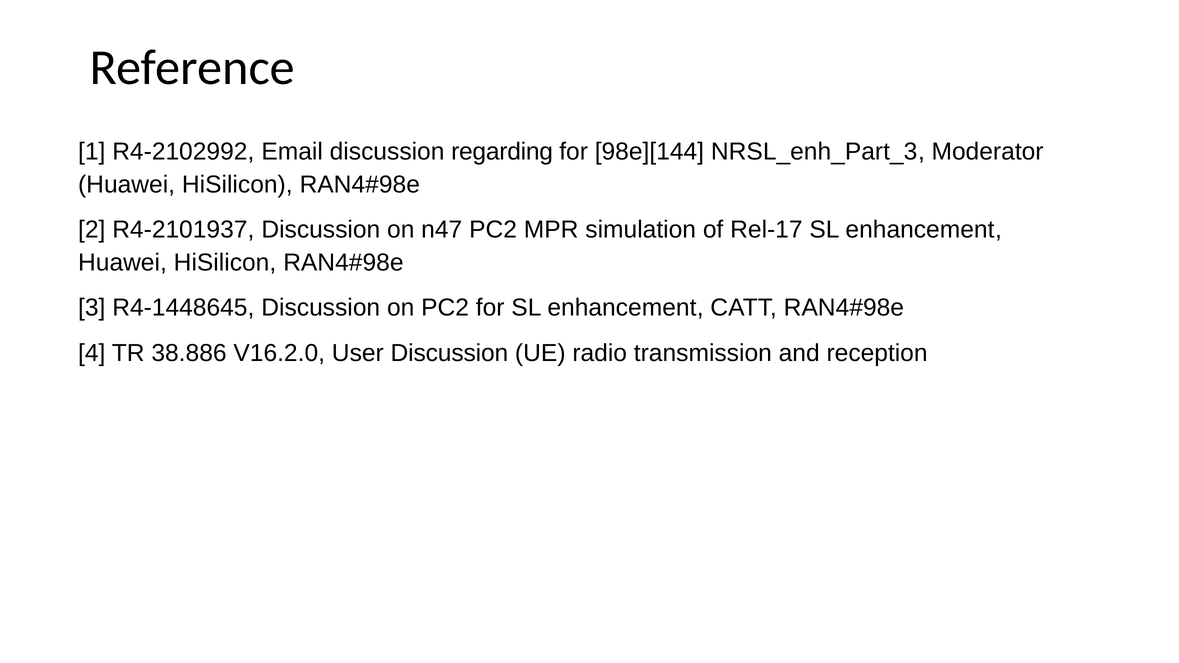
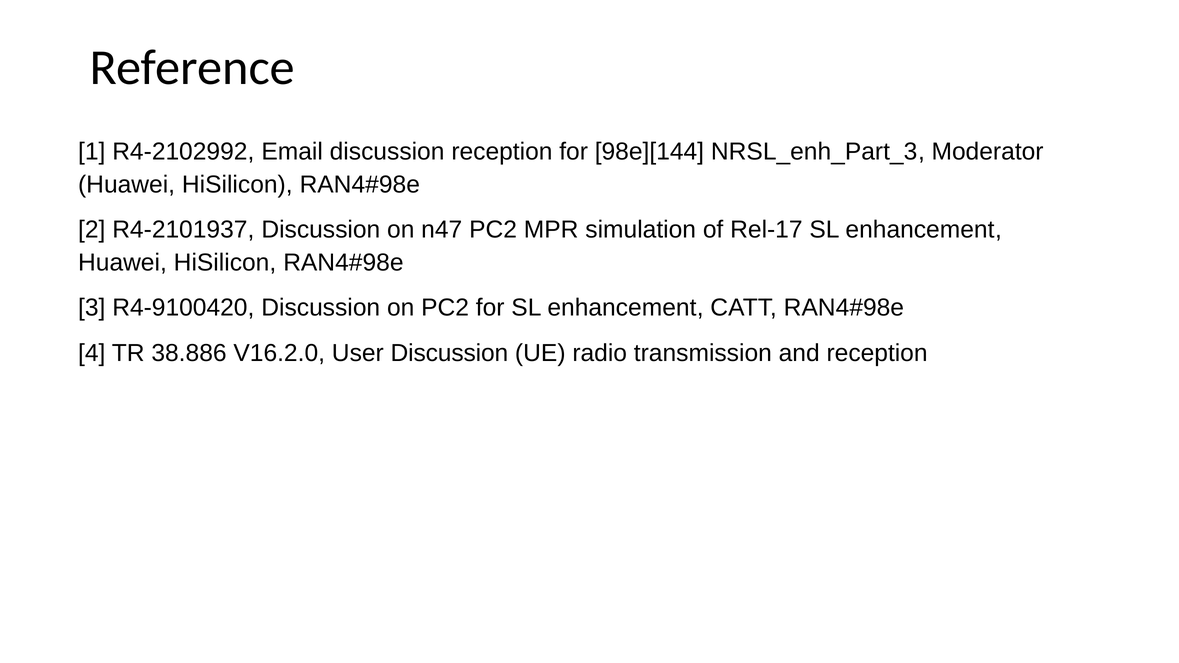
discussion regarding: regarding -> reception
R4-1448645: R4-1448645 -> R4-9100420
